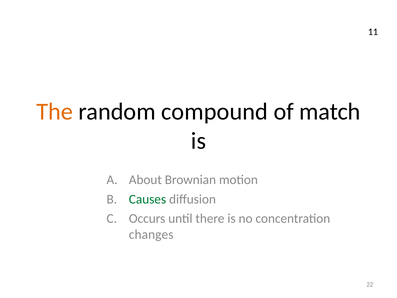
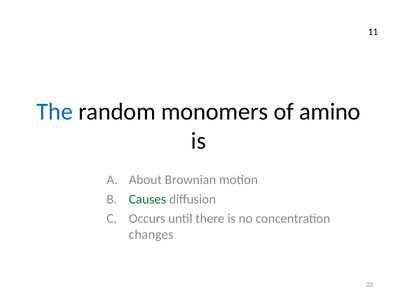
The colour: orange -> blue
compound: compound -> monomers
match: match -> amino
